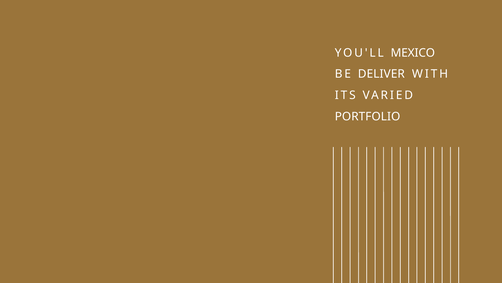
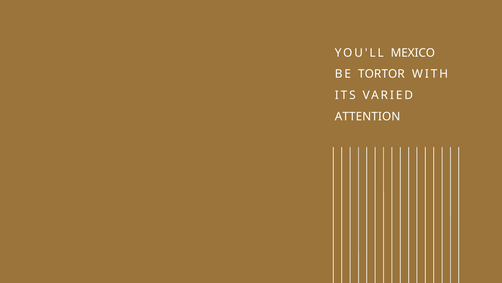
DELIVER: DELIVER -> TORTOR
PORTFOLIO: PORTFOLIO -> ATTENTION
